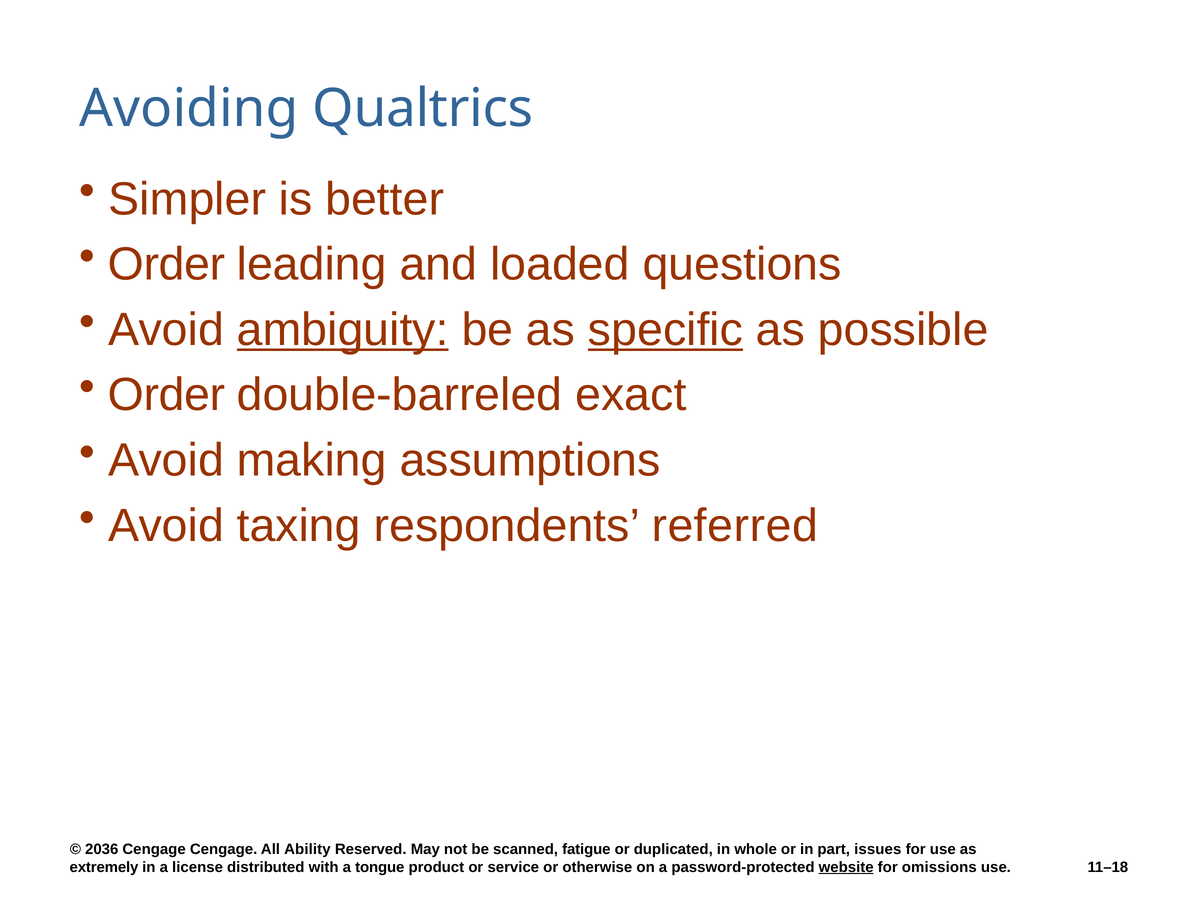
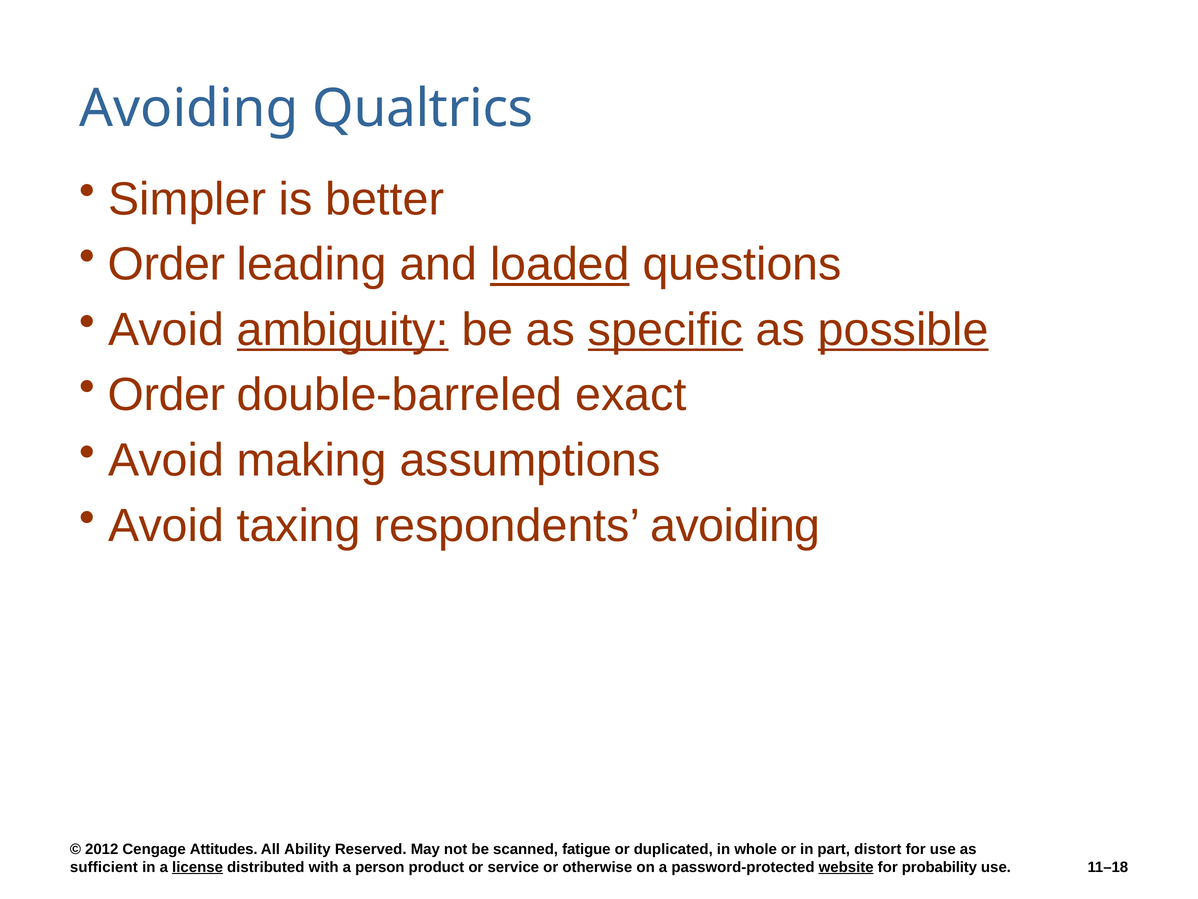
loaded underline: none -> present
possible underline: none -> present
respondents referred: referred -> avoiding
2036: 2036 -> 2012
Cengage Cengage: Cengage -> Attitudes
issues: issues -> distort
extremely: extremely -> sufficient
license underline: none -> present
tongue: tongue -> person
omissions: omissions -> probability
